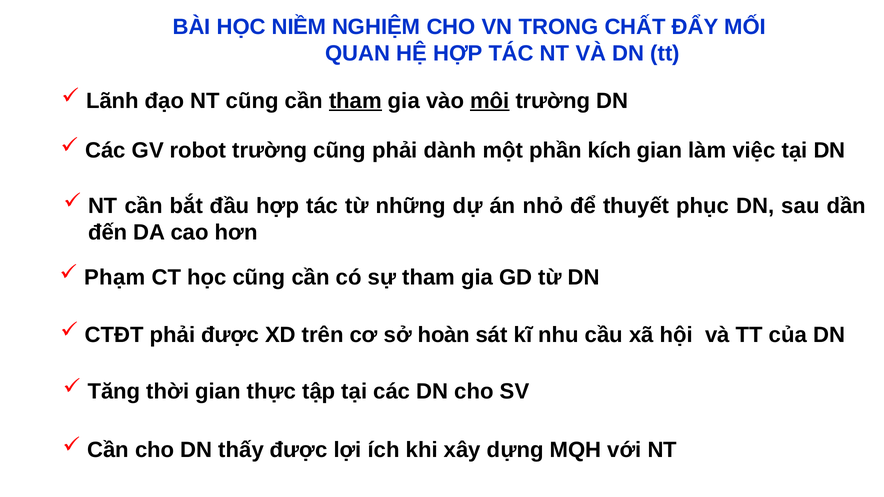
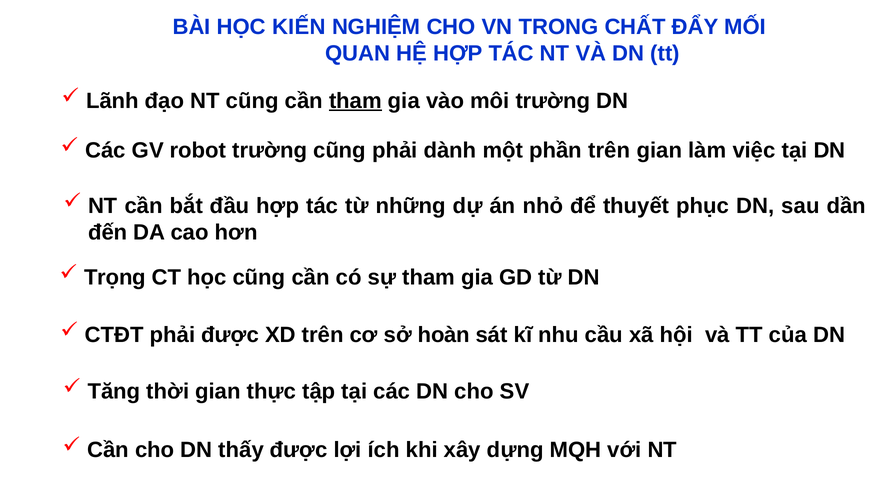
NIỀM: NIỀM -> KIẾN
môi underline: present -> none
phần kích: kích -> trên
Phạm: Phạm -> Trọng
